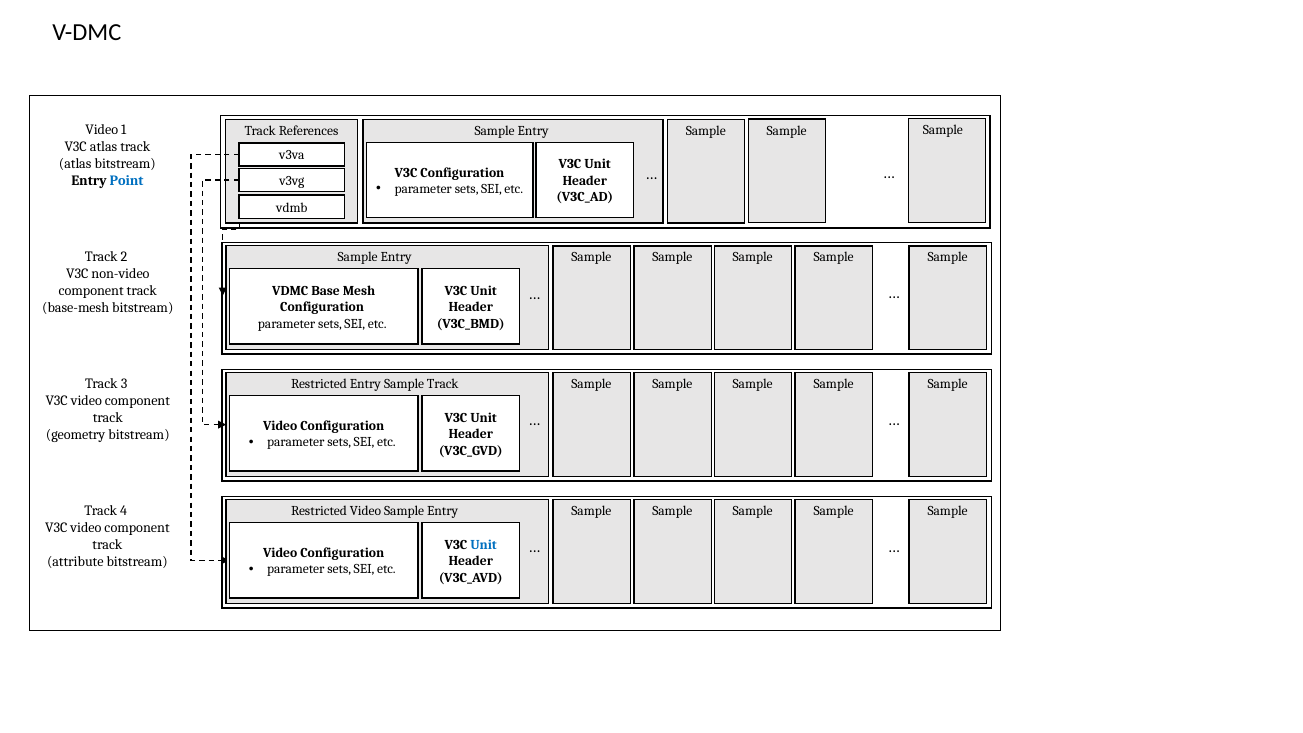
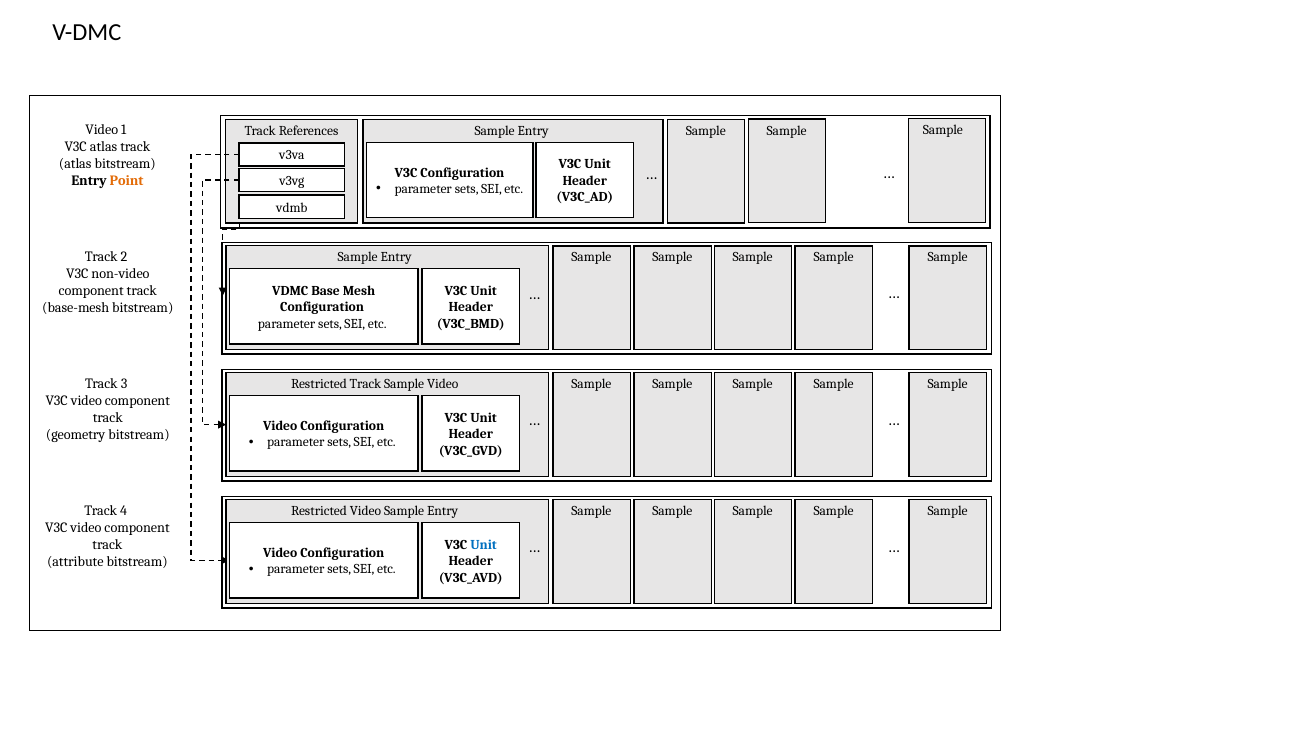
Point colour: blue -> orange
Restricted Entry: Entry -> Track
Sample Track: Track -> Video
